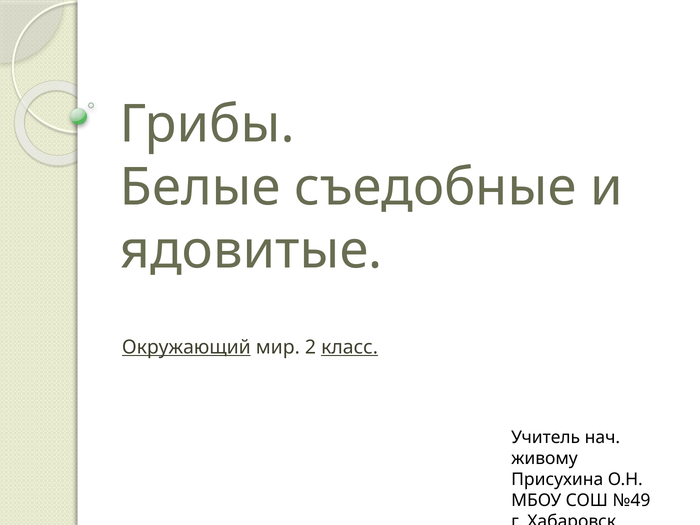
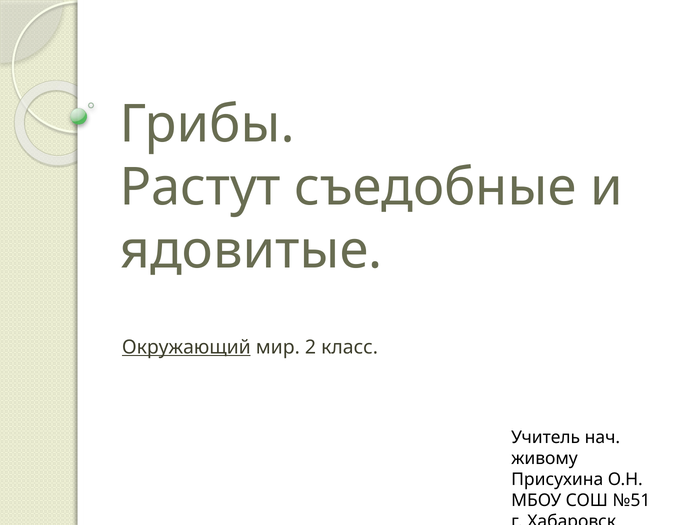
Белые: Белые -> Растут
класс underline: present -> none
№49: №49 -> №51
